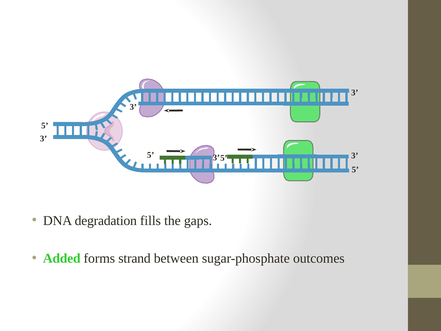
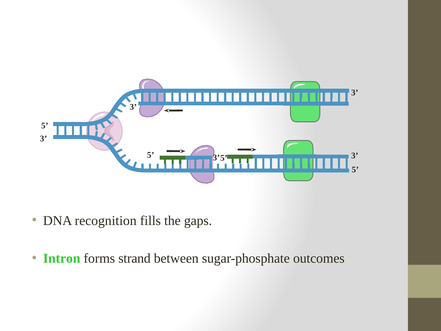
degradation: degradation -> recognition
Added: Added -> Intron
